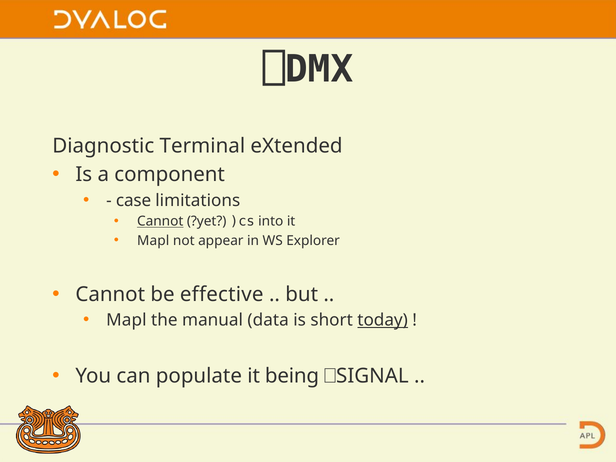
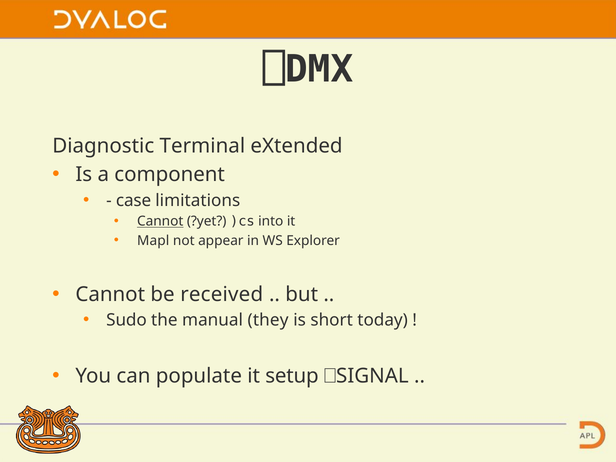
effective: effective -> received
Mapl at (126, 320): Mapl -> Sudo
data: data -> they
today underline: present -> none
being: being -> setup
